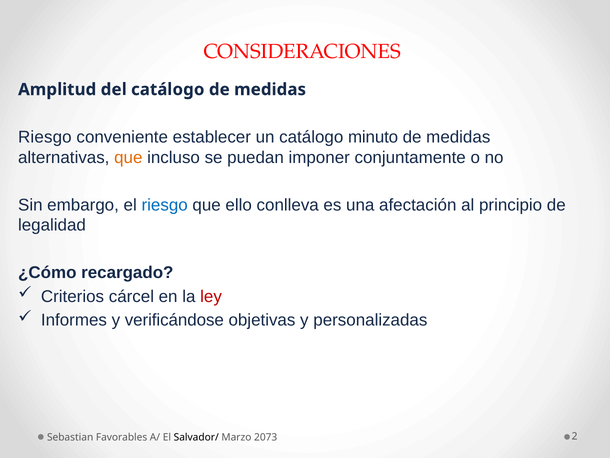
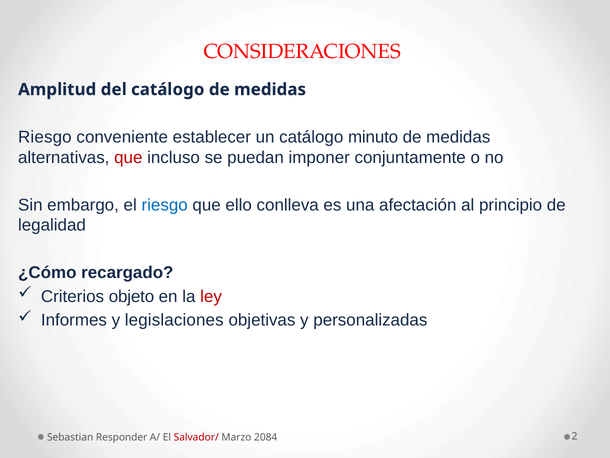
que at (128, 157) colour: orange -> red
cárcel: cárcel -> objeto
verificándose: verificándose -> legislaciones
Favorables: Favorables -> Responder
Salvador/ colour: black -> red
2073: 2073 -> 2084
